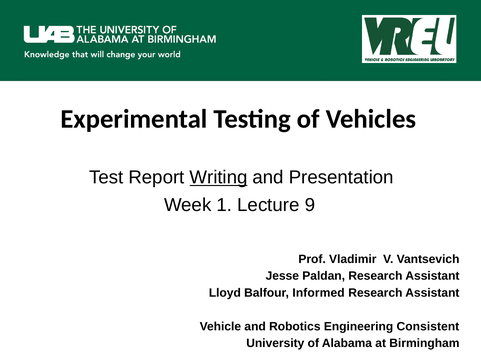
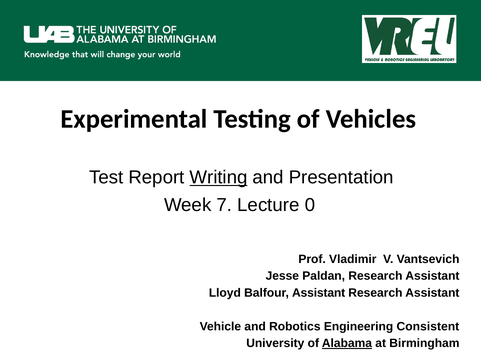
1: 1 -> 7
9: 9 -> 0
Balfour Informed: Informed -> Assistant
Alabama underline: none -> present
